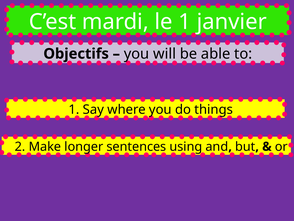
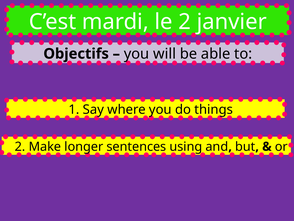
le 1: 1 -> 2
